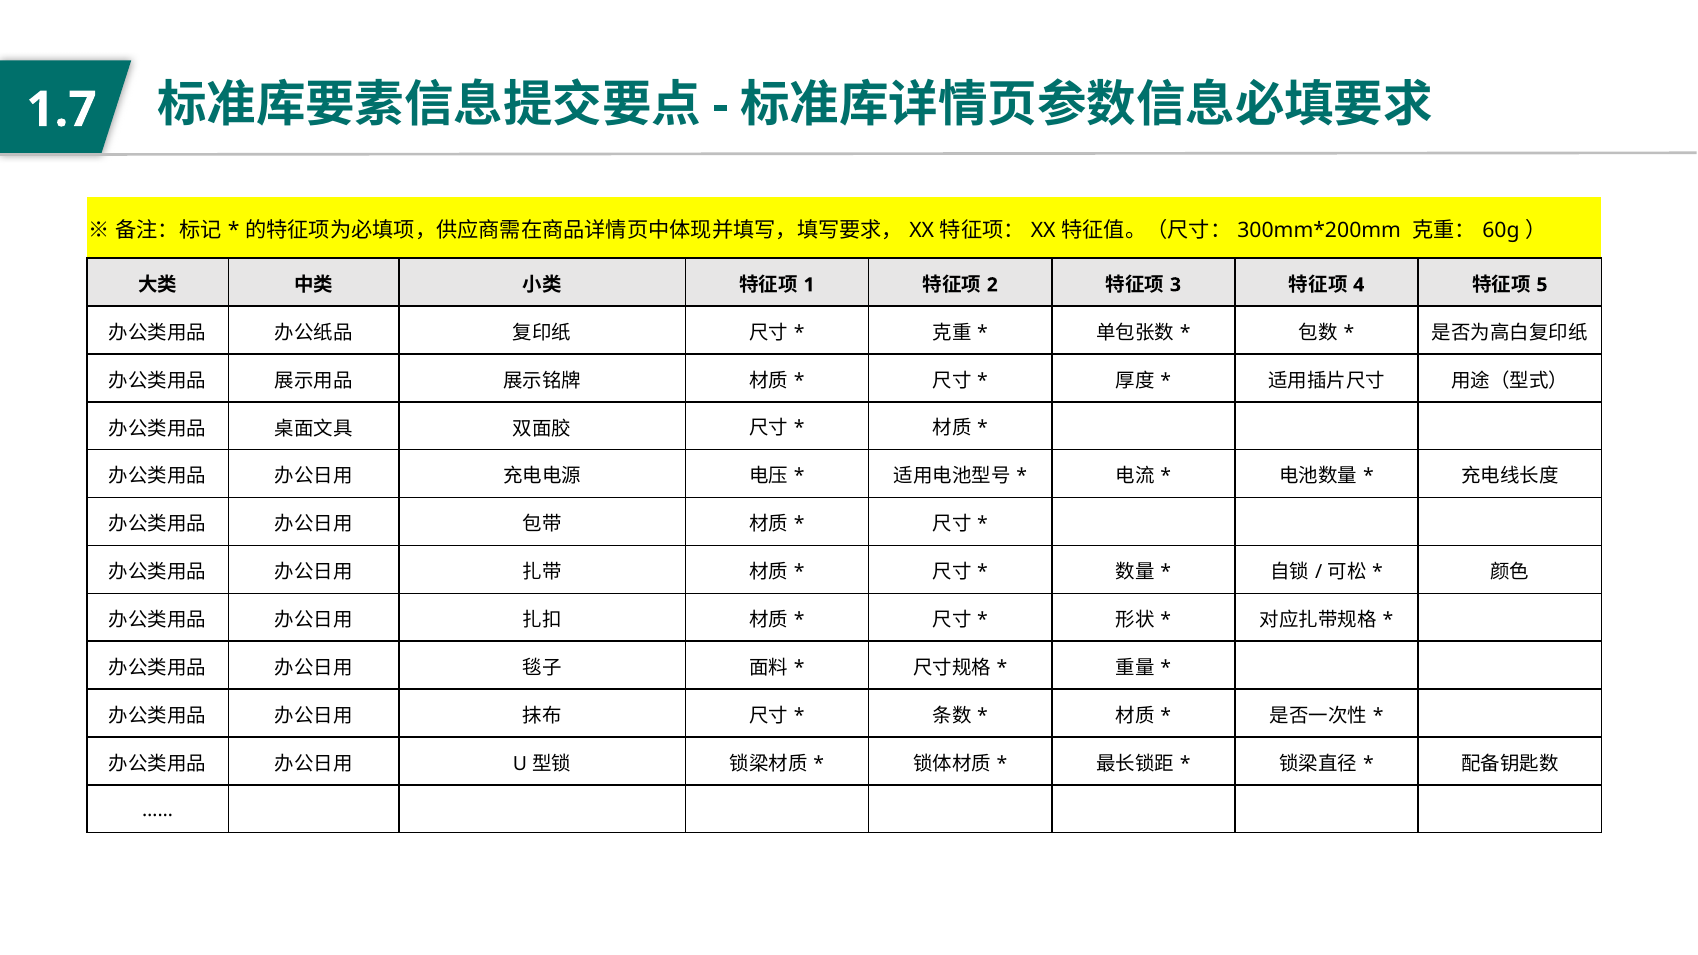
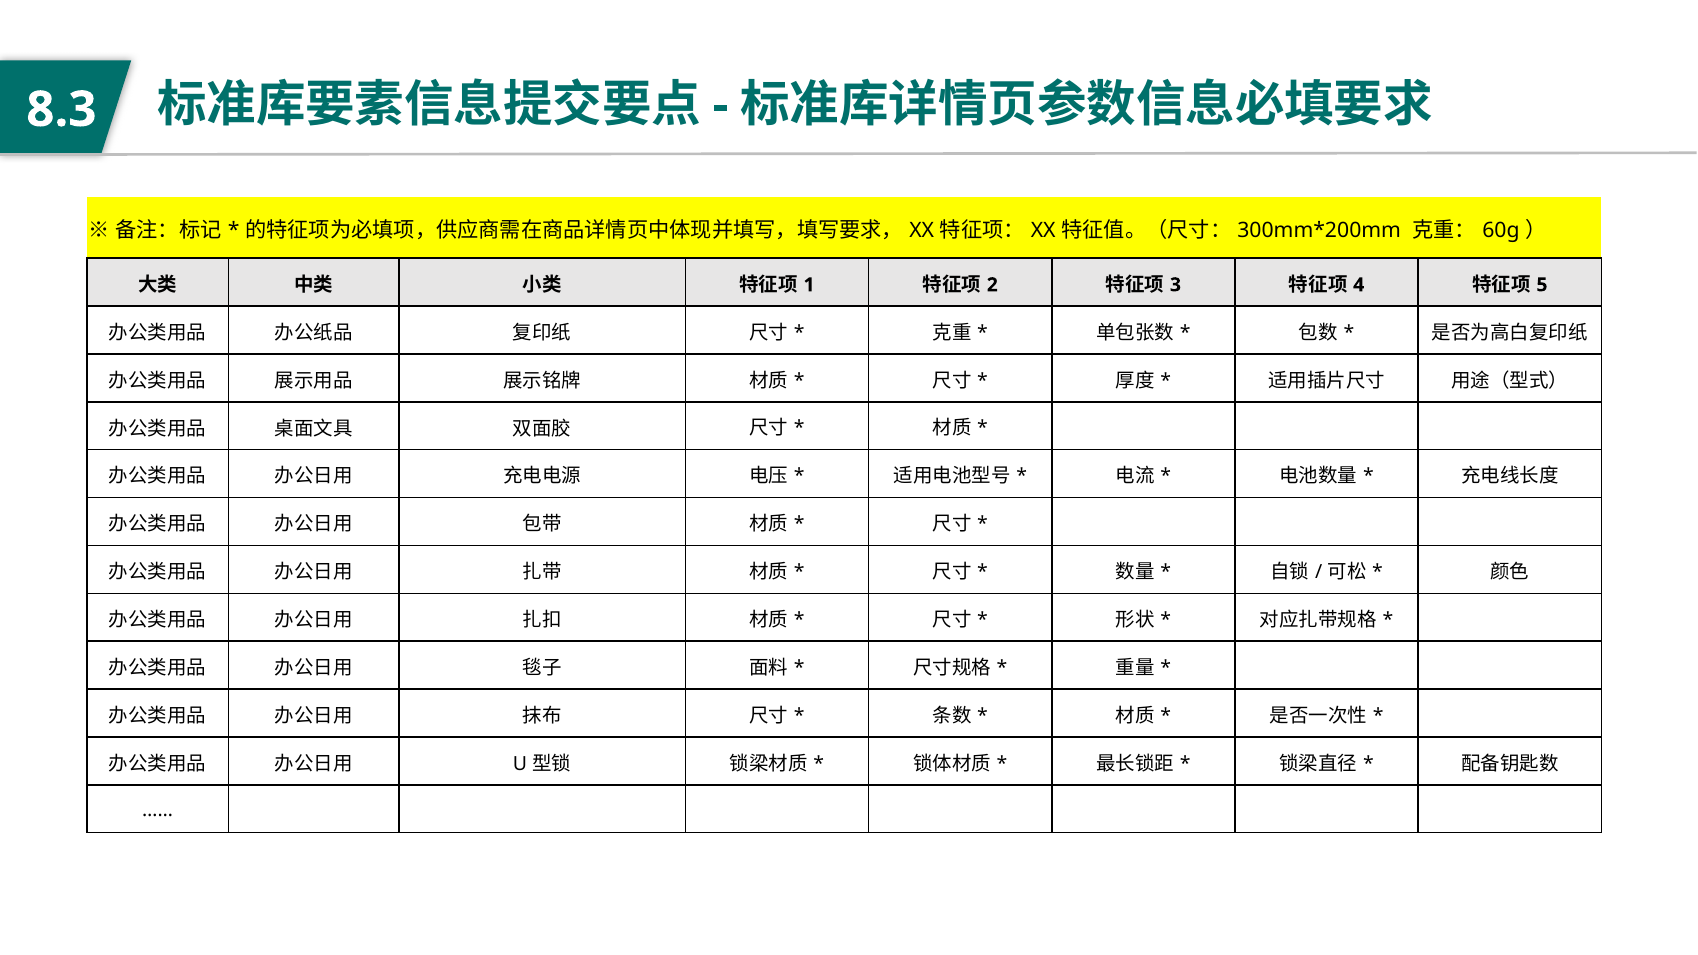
1.7: 1.7 -> 8.3
